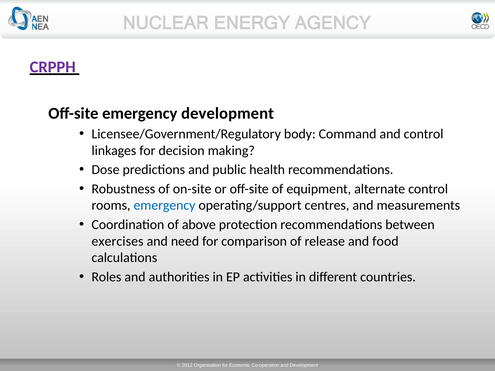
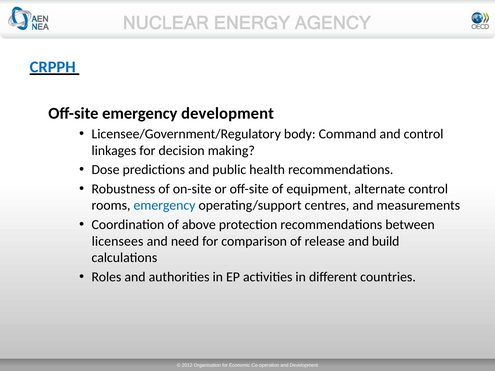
CRPPH colour: purple -> blue
exercises: exercises -> licensees
food: food -> build
